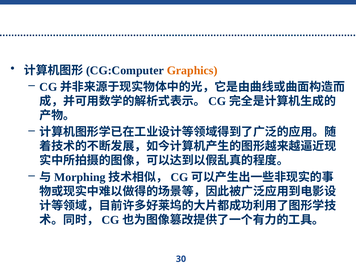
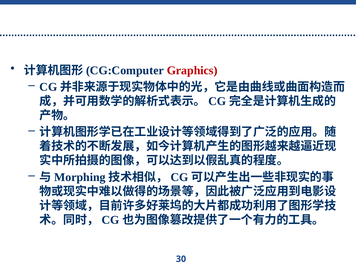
Graphics colour: orange -> red
